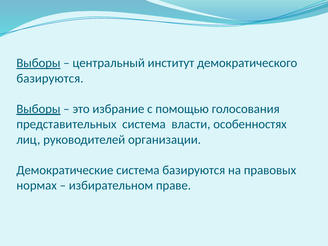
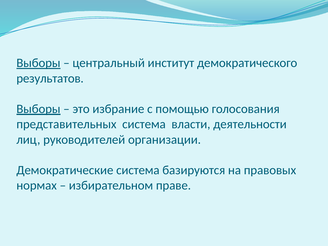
базируются at (50, 78): базируются -> результатов
особенностях: особенностях -> деятельности
